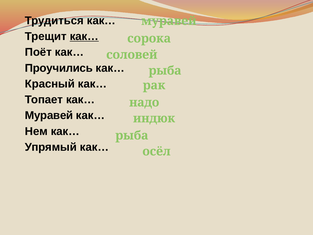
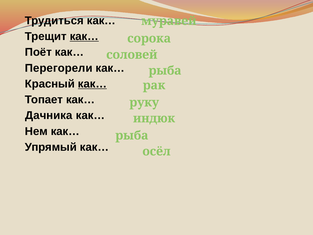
Проучились: Проучились -> Перегорели
как… at (92, 84) underline: none -> present
надо: надо -> руку
Муравей at (49, 115): Муравей -> Дачника
